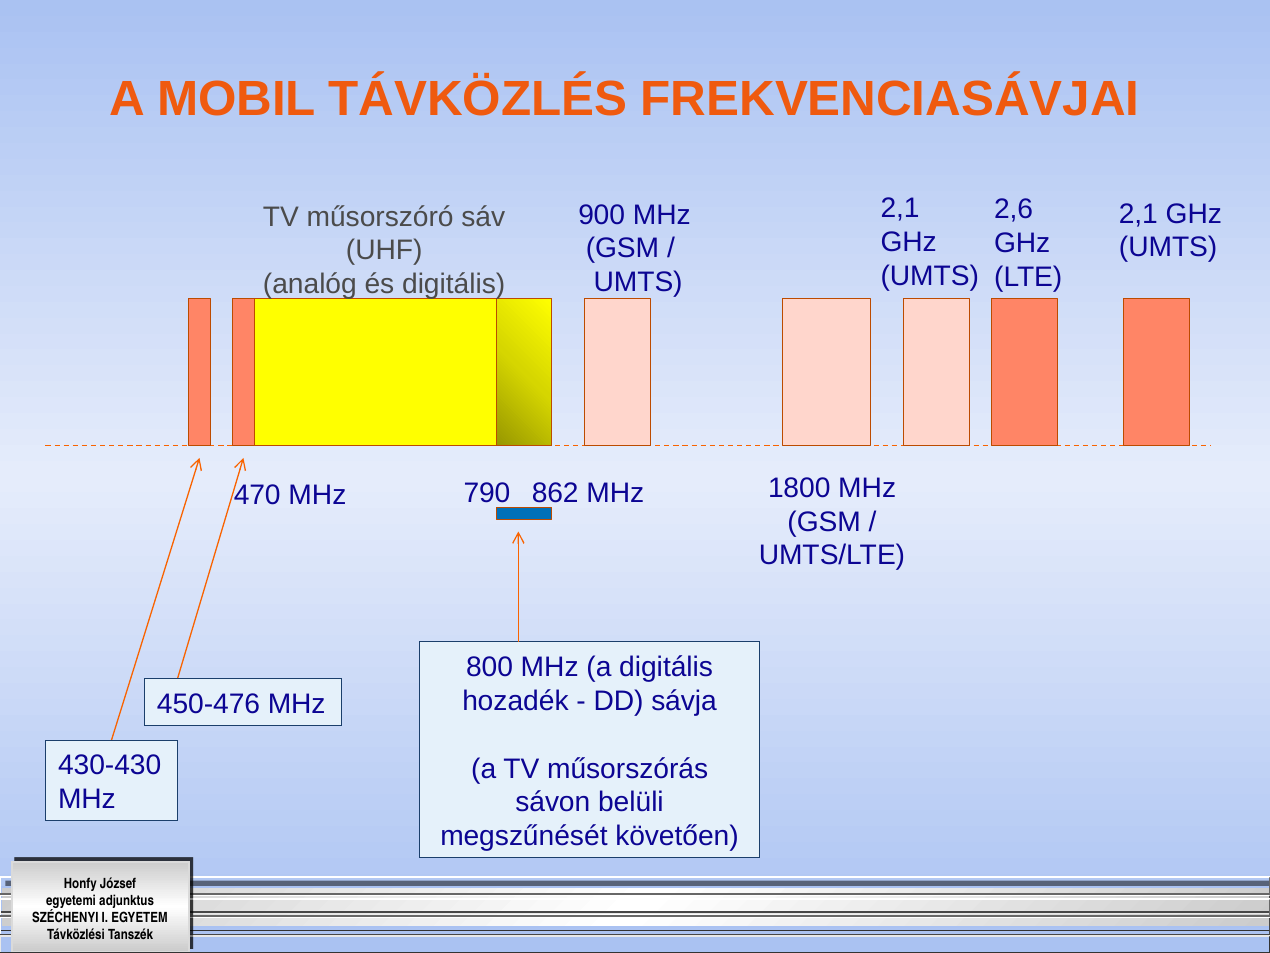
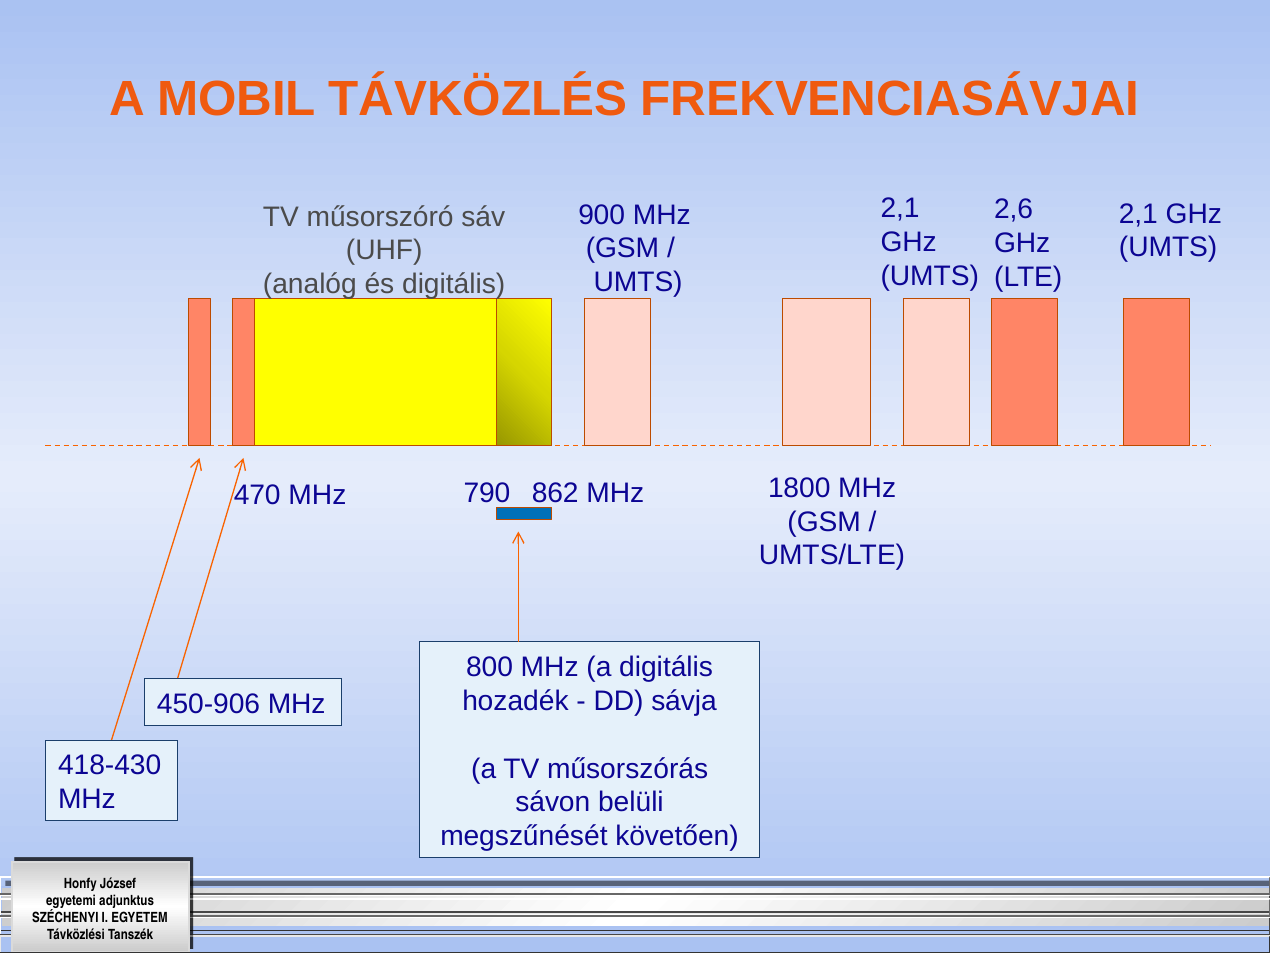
450-476: 450-476 -> 450-906
430-430: 430-430 -> 418-430
